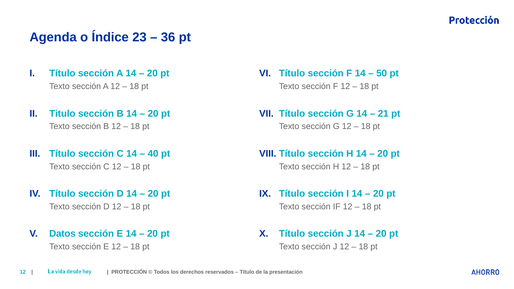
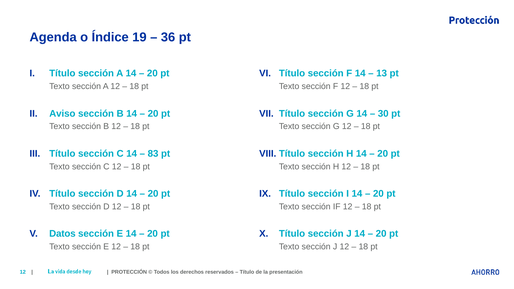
23: 23 -> 19
50: 50 -> 13
Titulo: Titulo -> Aviso
21: 21 -> 30
40: 40 -> 83
